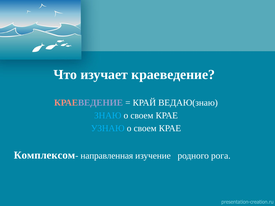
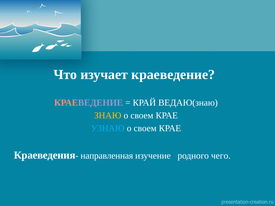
ЗНАЮ colour: light blue -> yellow
Комплексом: Комплексом -> Краеведения
рога: рога -> чего
